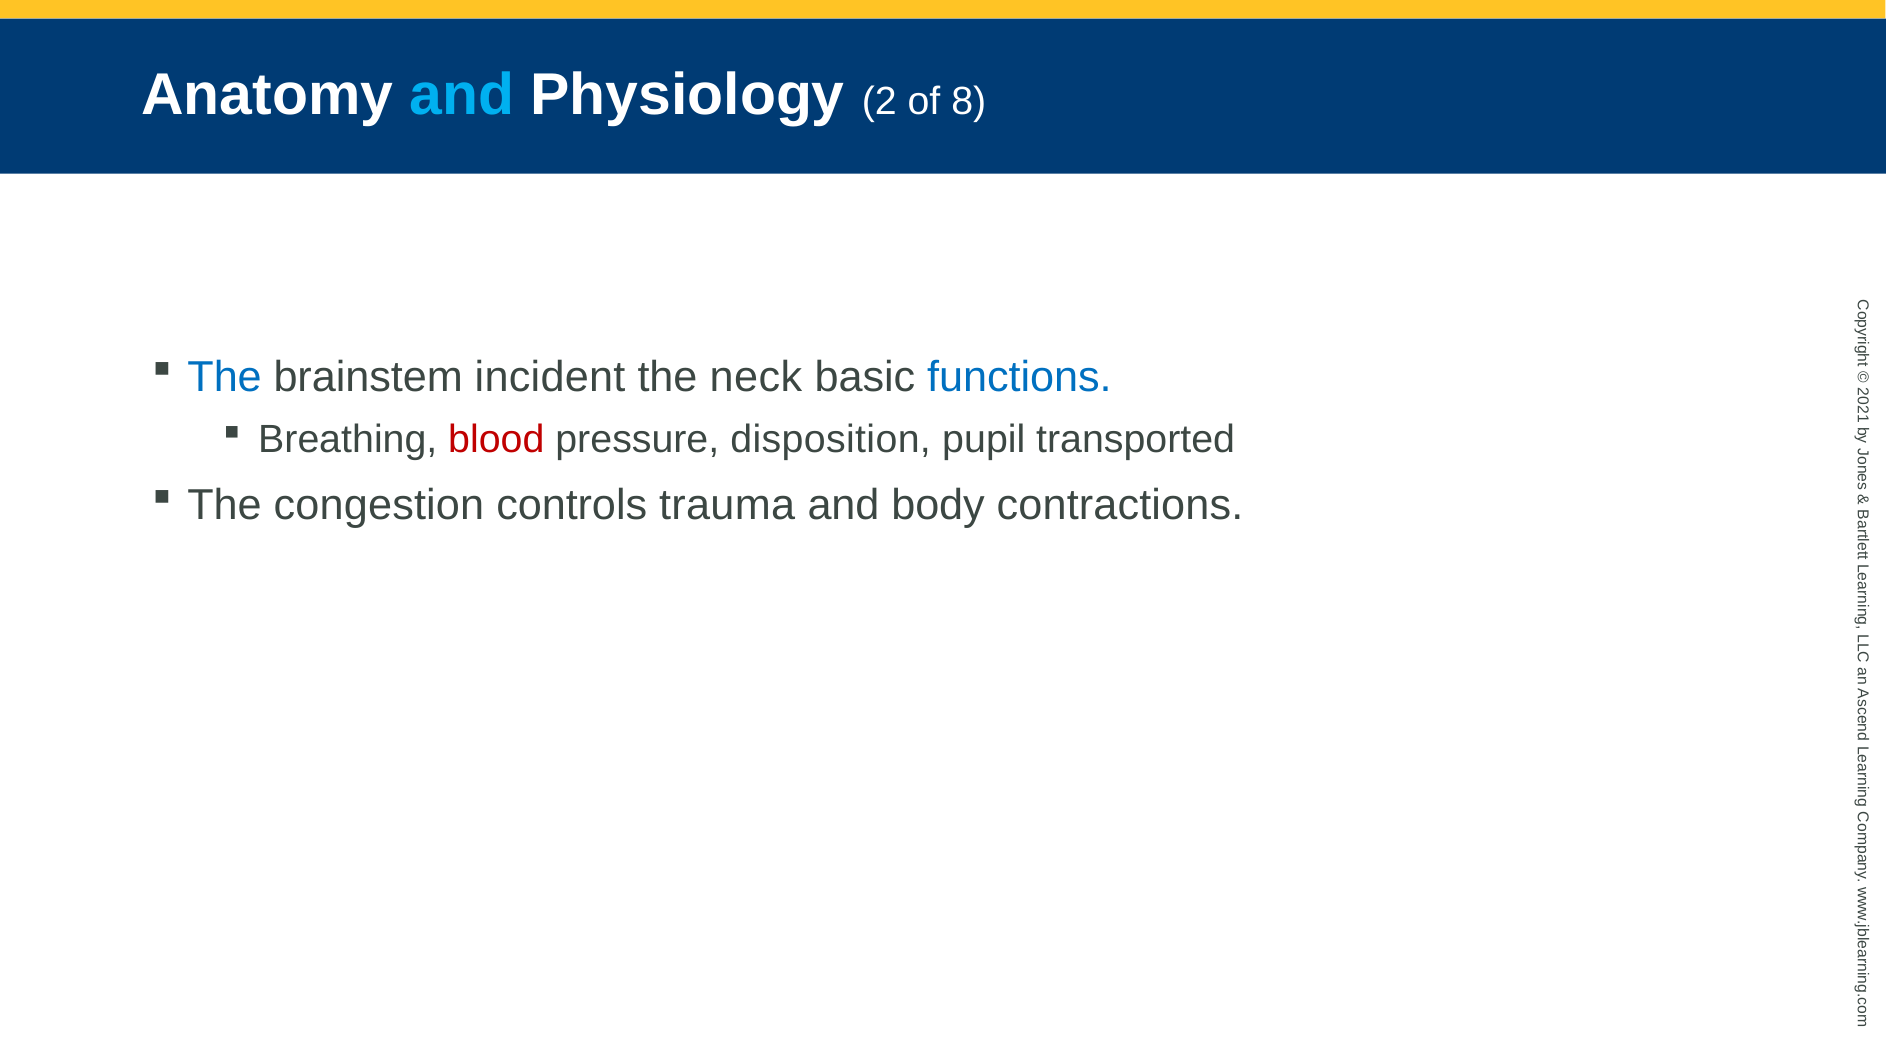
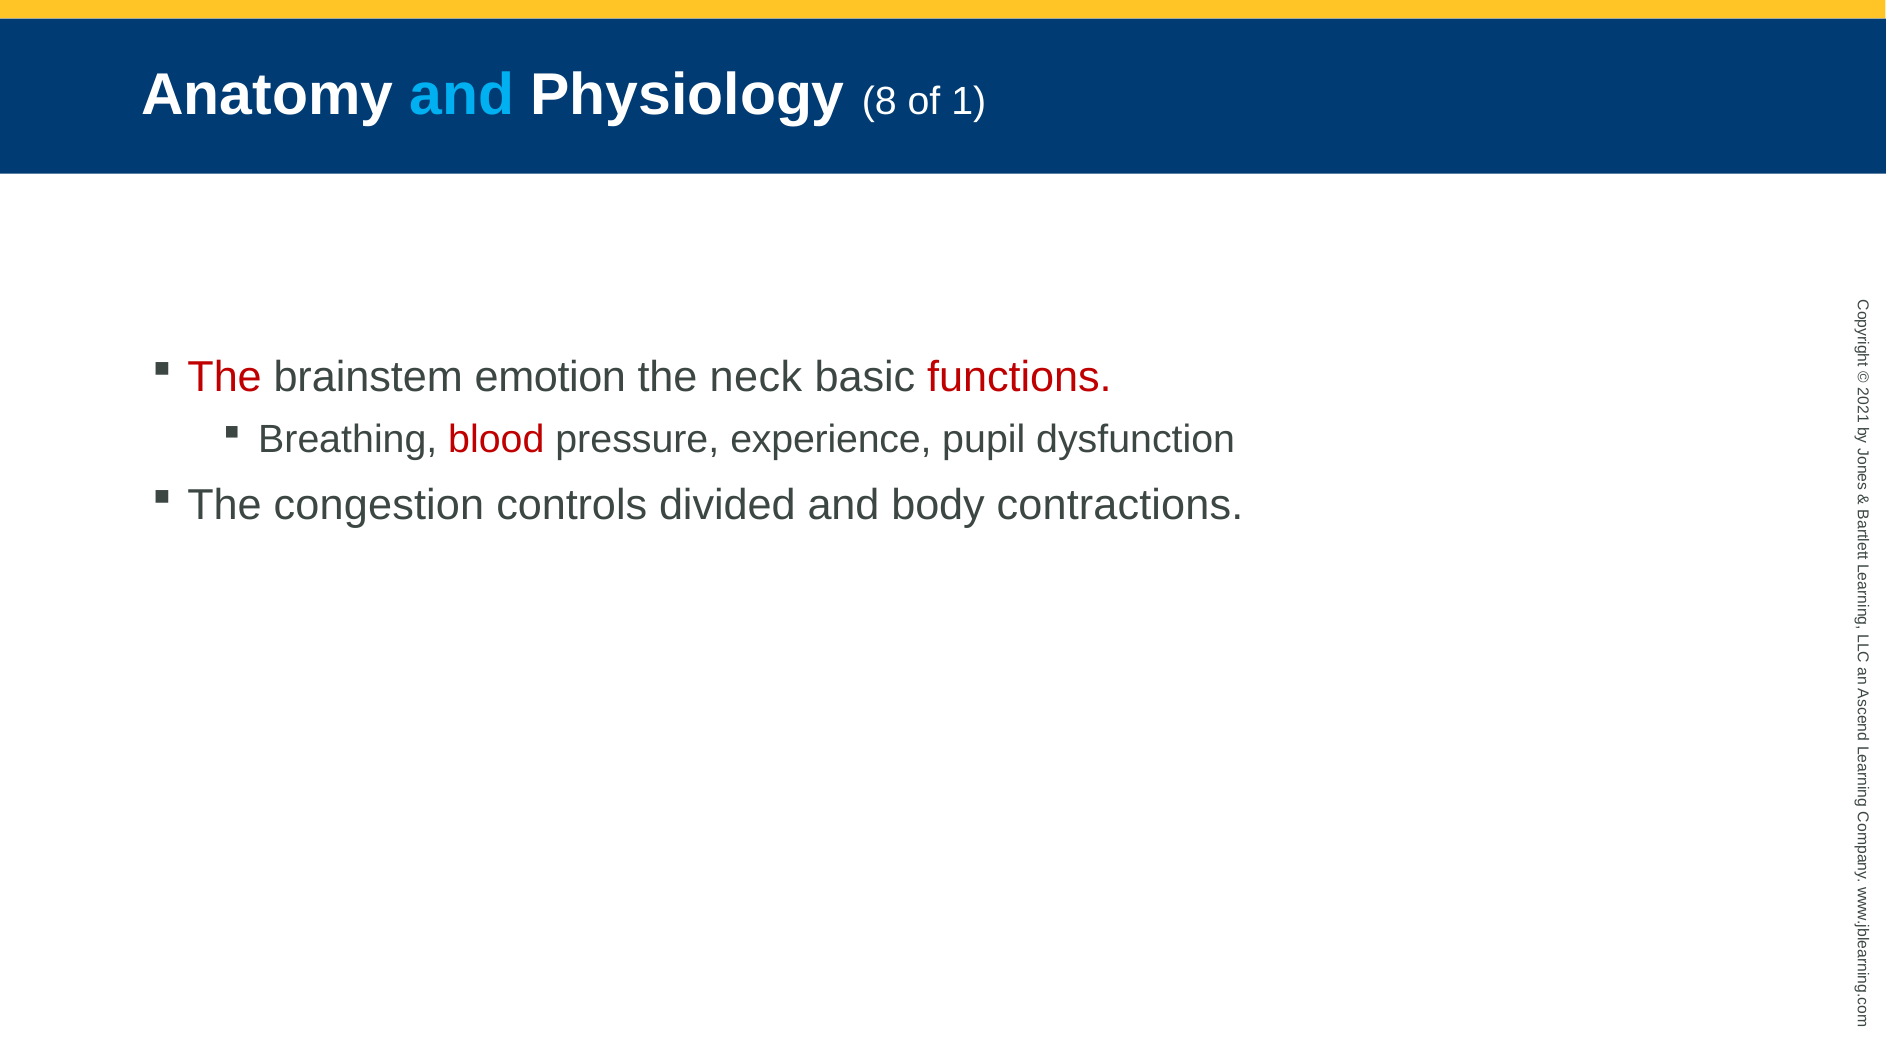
Physiology 2: 2 -> 8
of 8: 8 -> 1
The at (225, 377) colour: blue -> red
incident: incident -> emotion
functions colour: blue -> red
disposition: disposition -> experience
transported: transported -> dysfunction
trauma: trauma -> divided
